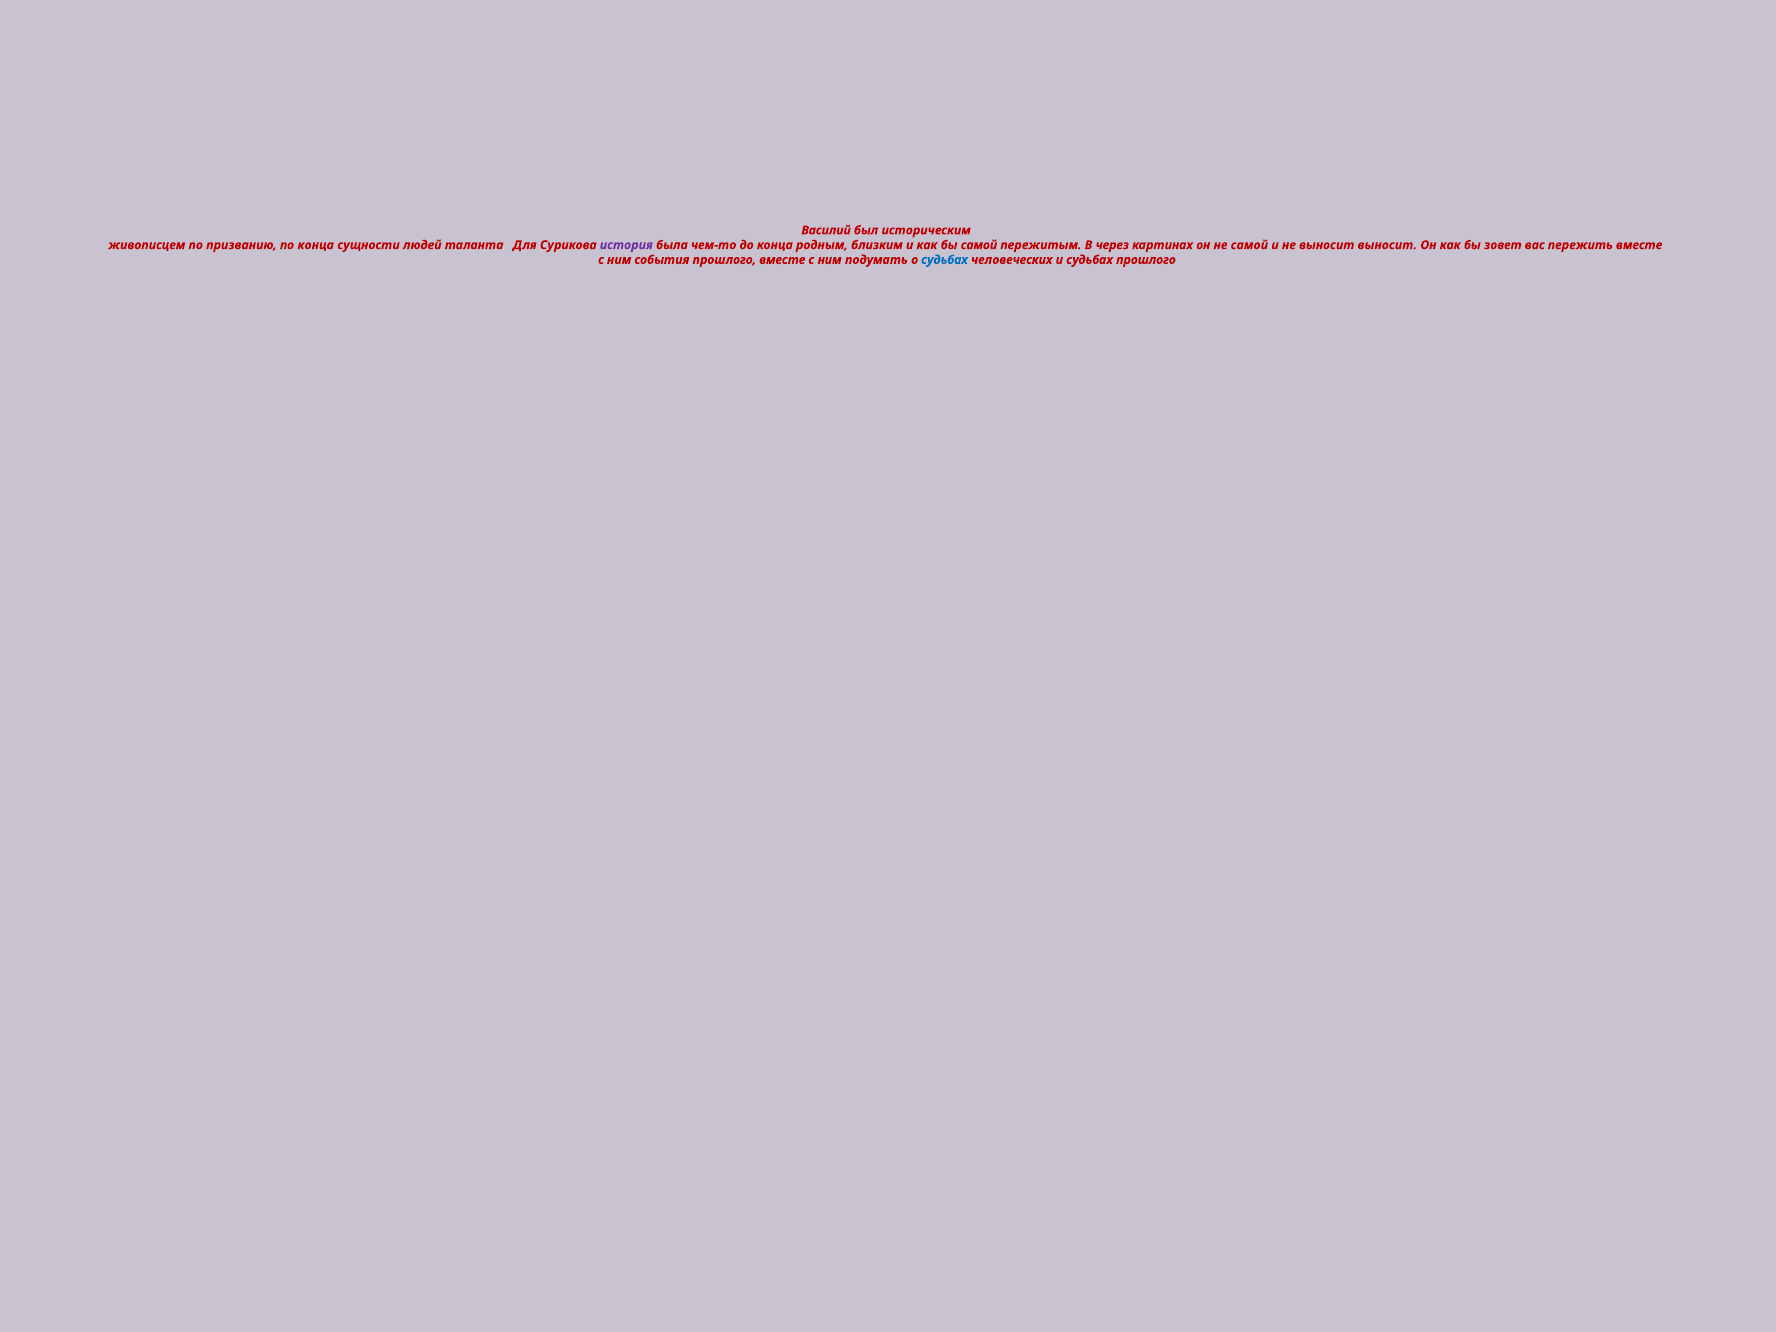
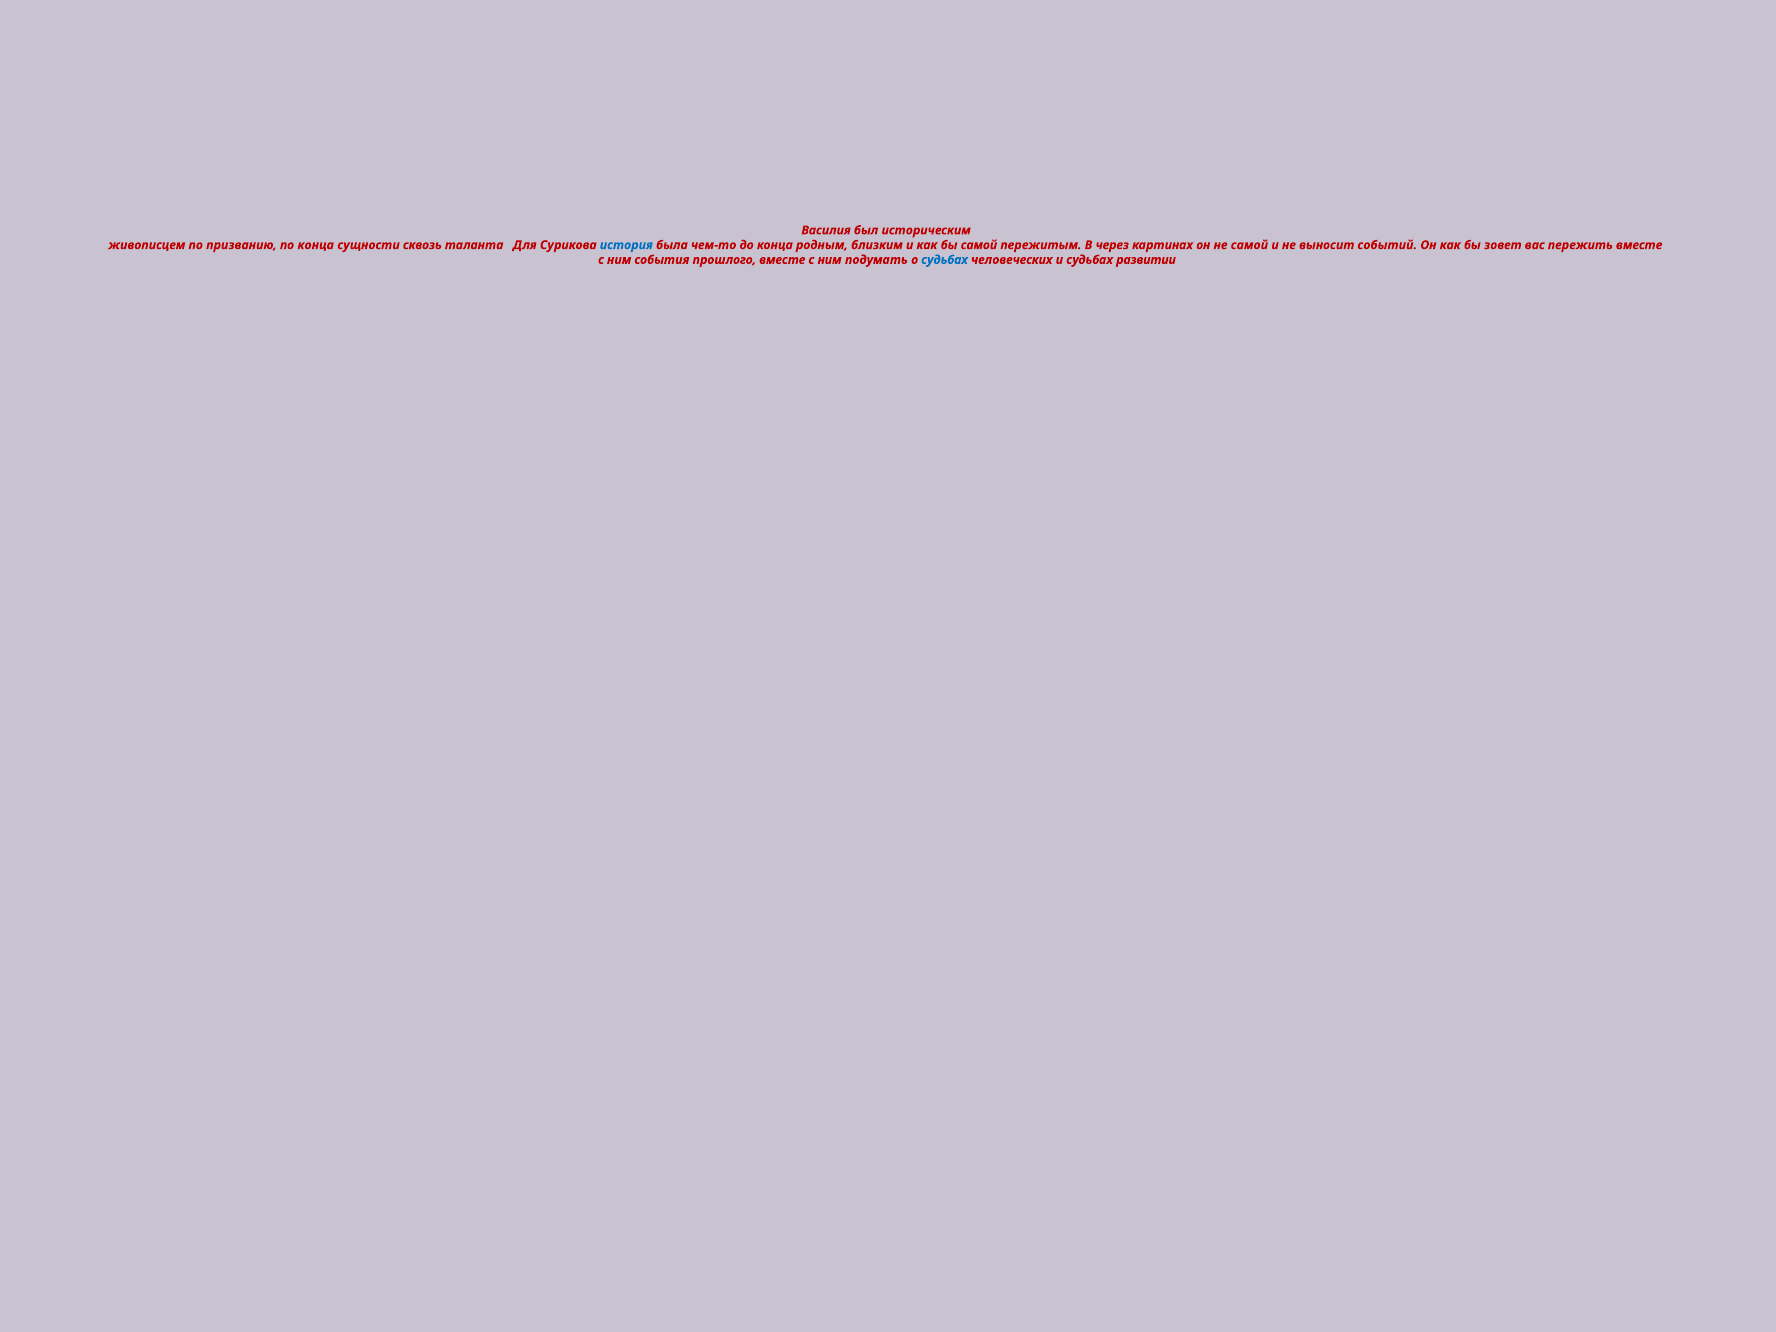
Василий: Василий -> Василия
людей: людей -> сквозь
история colour: purple -> blue
выносит выносит: выносит -> событий
судьбах прошлого: прошлого -> развитии
